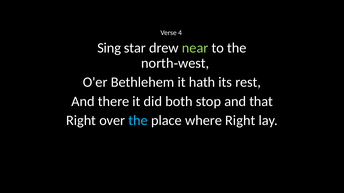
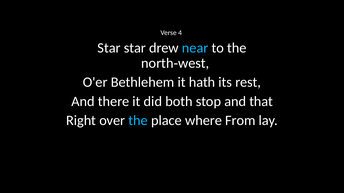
Sing at (109, 48): Sing -> Star
near colour: light green -> light blue
where Right: Right -> From
